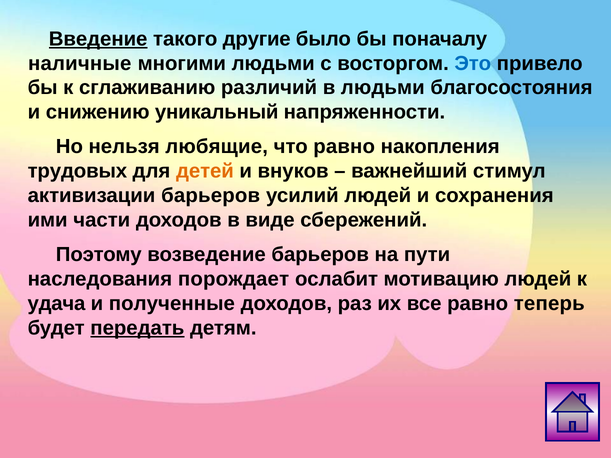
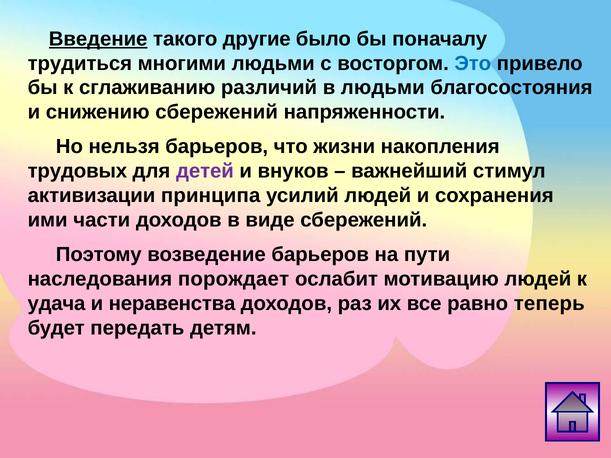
наличные: наличные -> трудиться
снижению уникальный: уникальный -> сбережений
нельзя любящие: любящие -> барьеров
что равно: равно -> жизни
детей colour: orange -> purple
активизации барьеров: барьеров -> принципа
полученные: полученные -> неравенства
передать underline: present -> none
